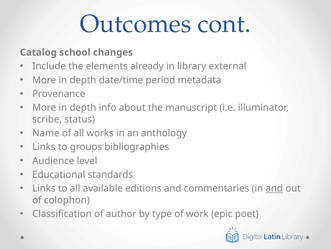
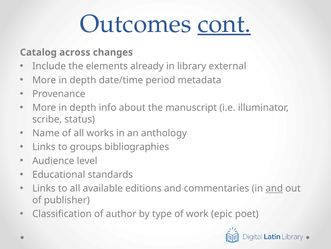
cont underline: none -> present
school: school -> across
colophon: colophon -> publisher
